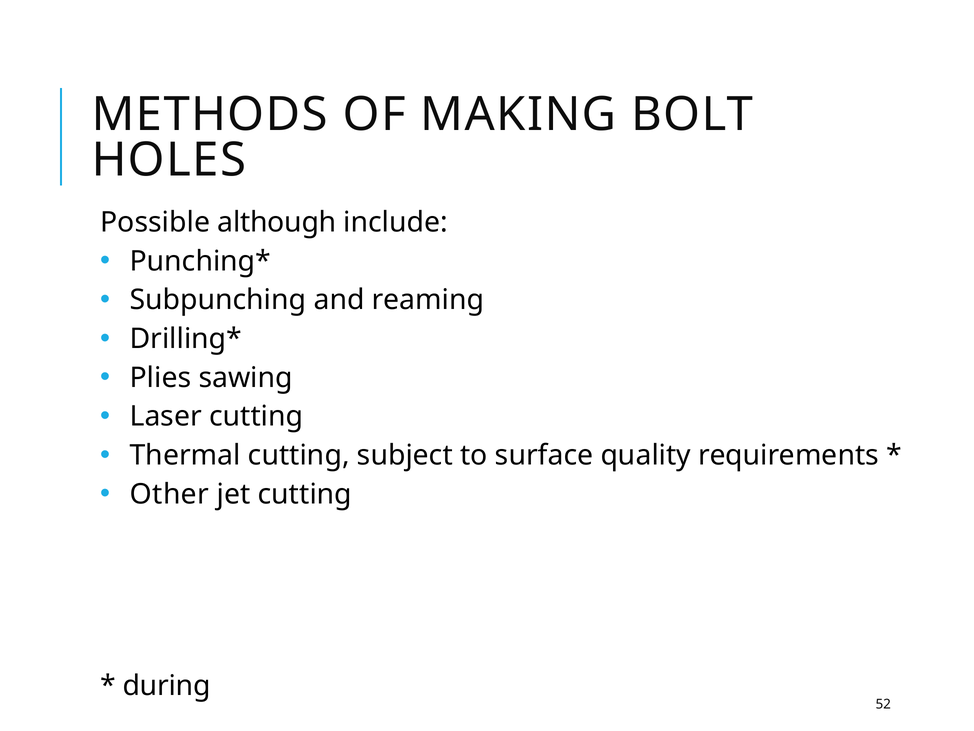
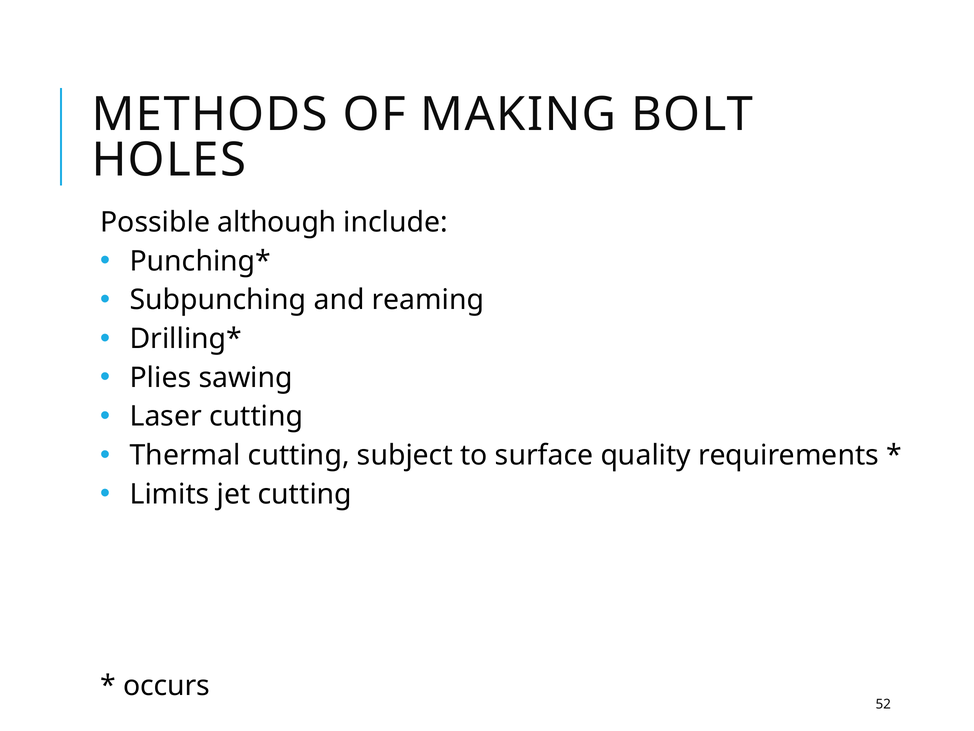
Other: Other -> Limits
during: during -> occurs
